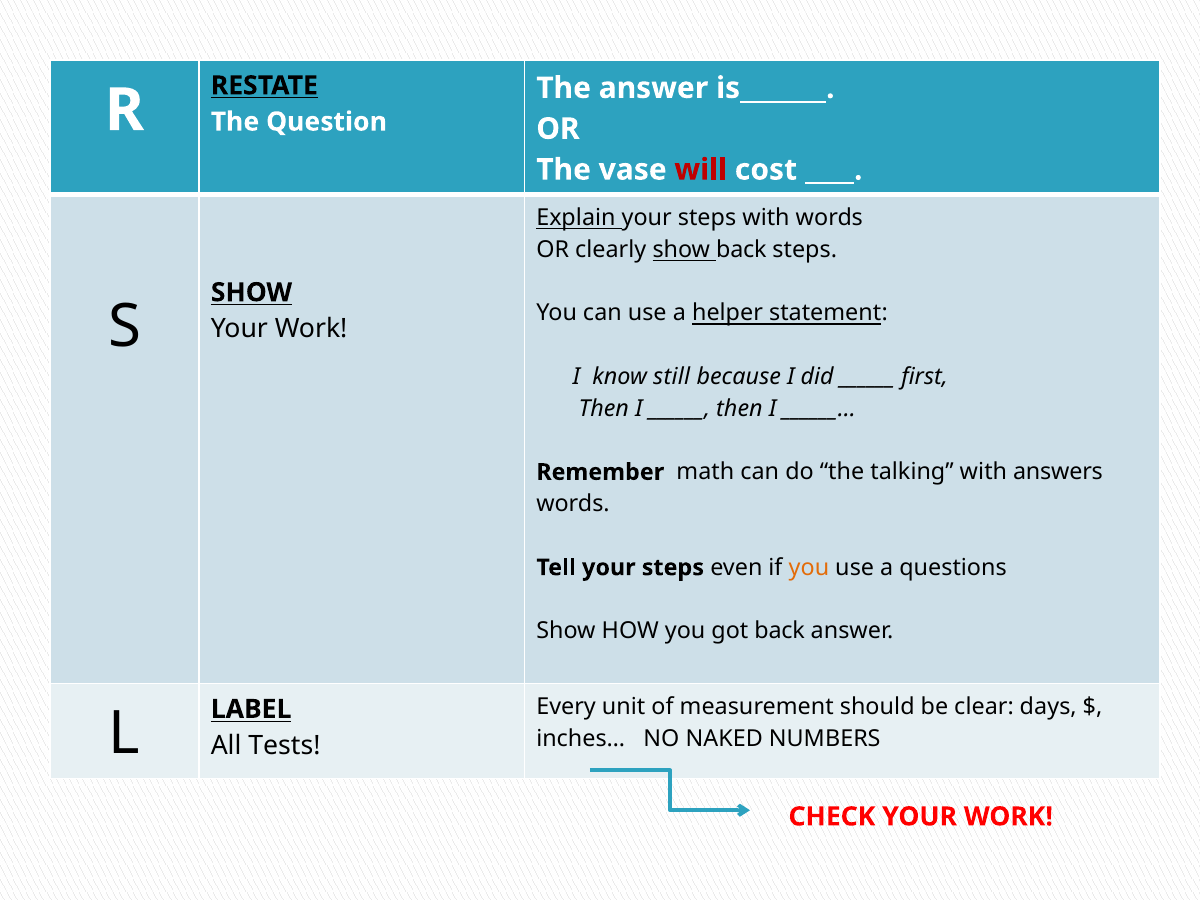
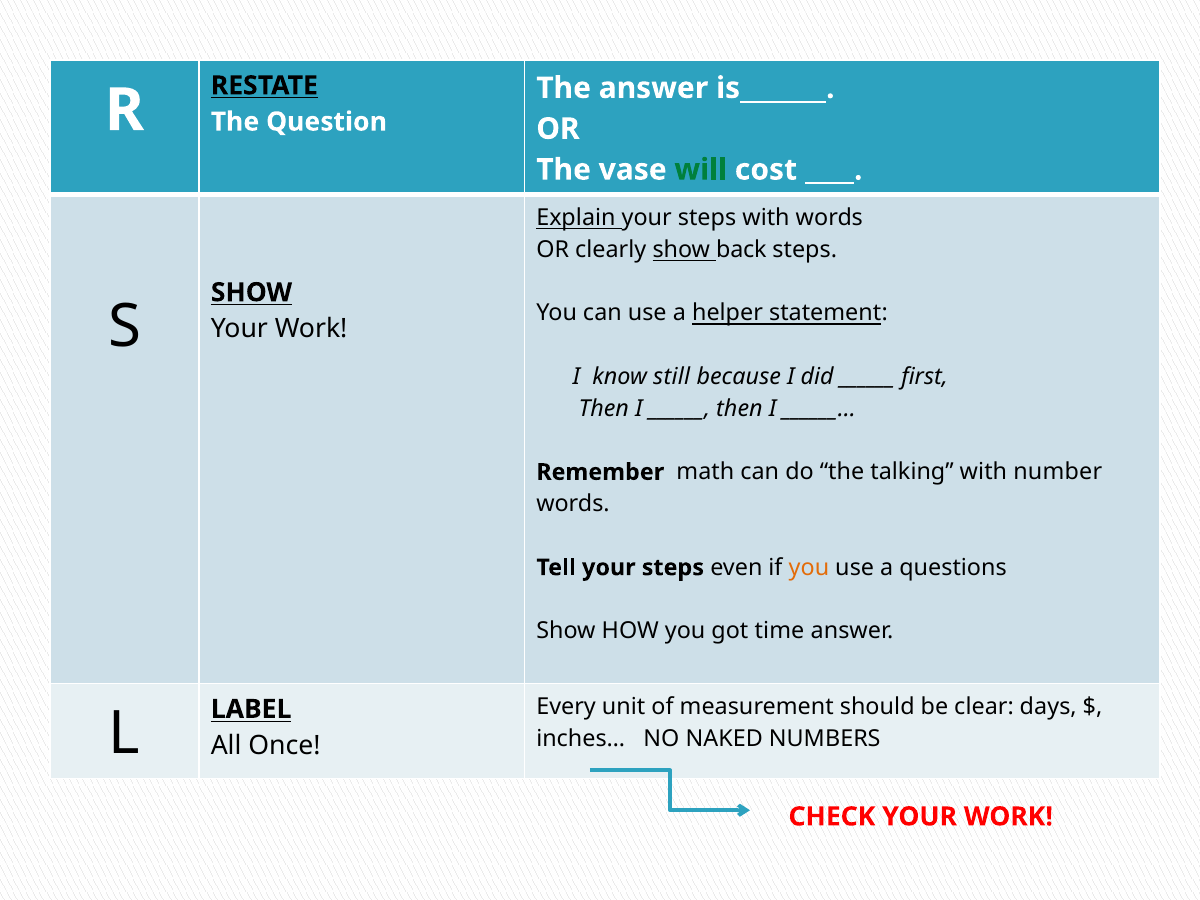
will colour: red -> green
answers: answers -> number
got back: back -> time
Tests: Tests -> Once
